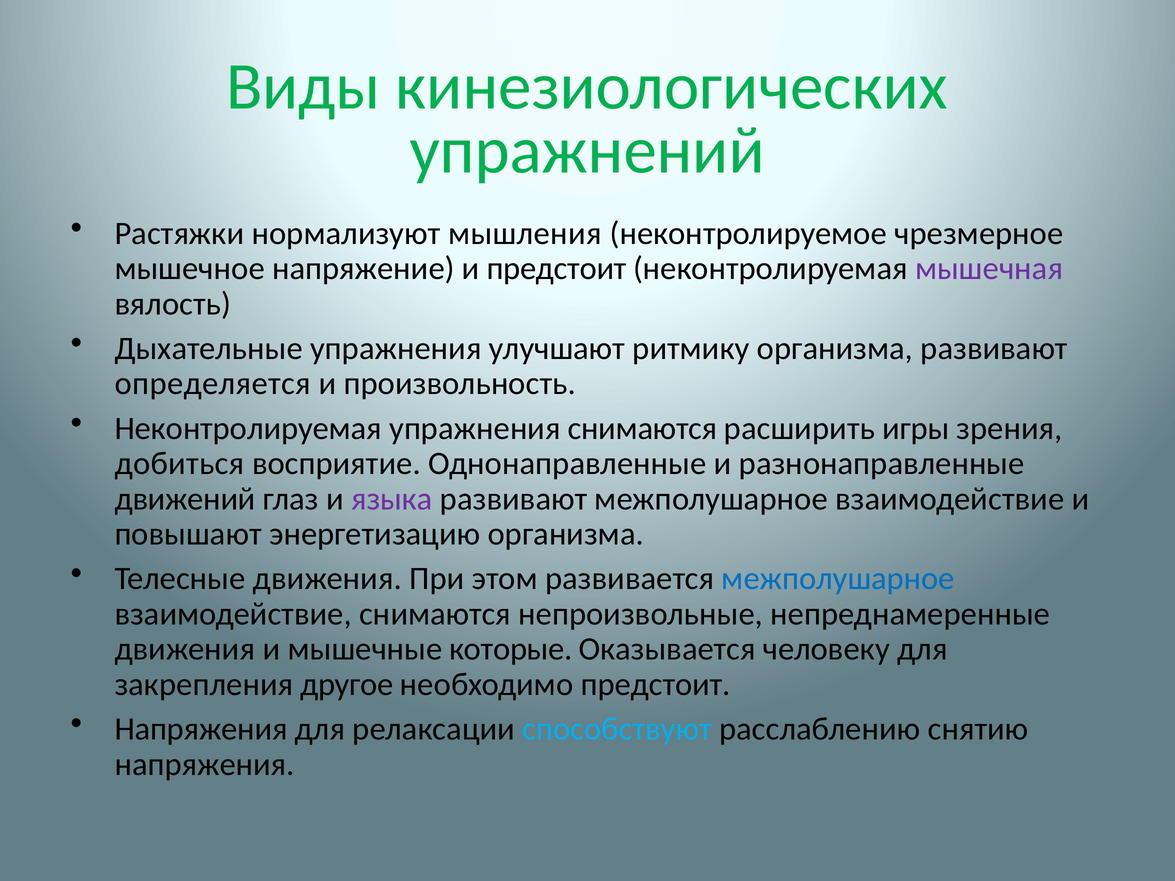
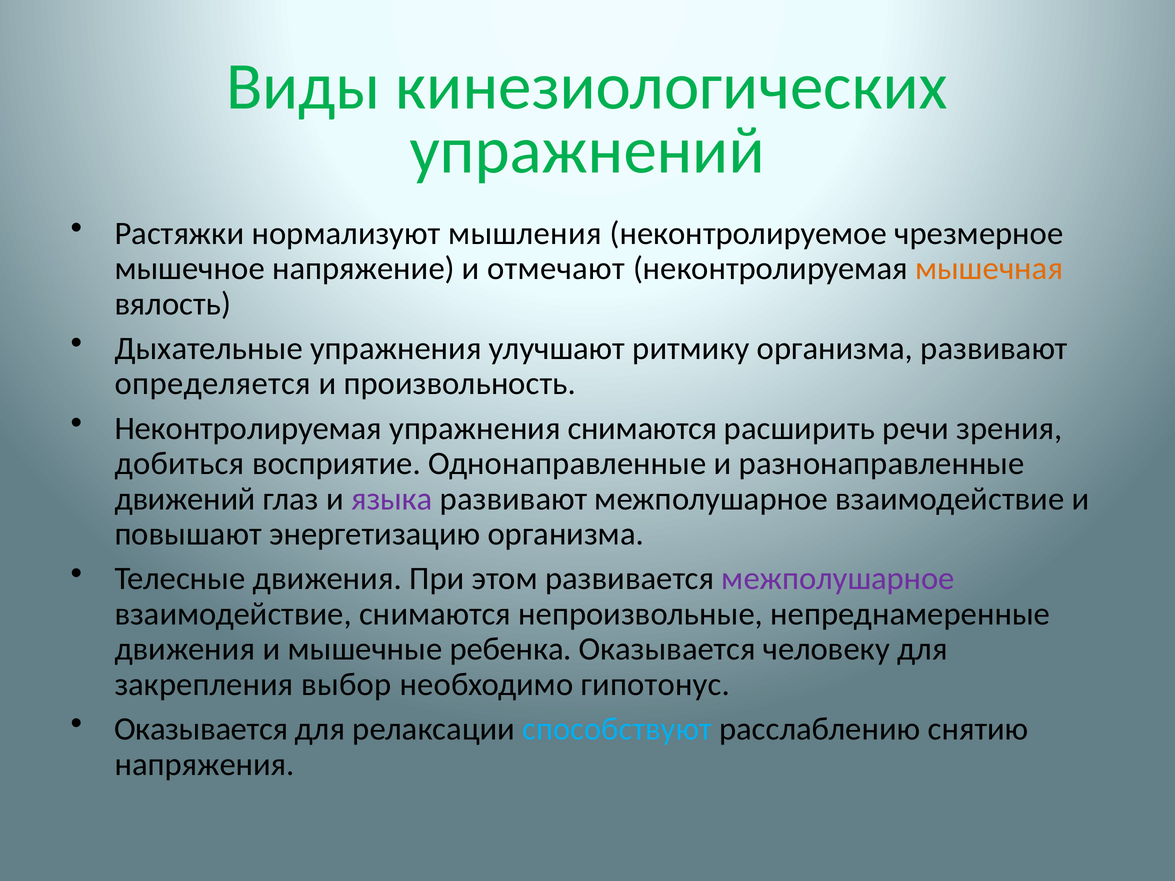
и предстоит: предстоит -> отмечают
мышечная colour: purple -> orange
игры: игры -> речи
межполушарное at (838, 579) colour: blue -> purple
которые: которые -> ребенка
другое: другое -> выбор
необходимо предстоит: предстоит -> гипотонус
Напряжения at (201, 729): Напряжения -> Оказывается
